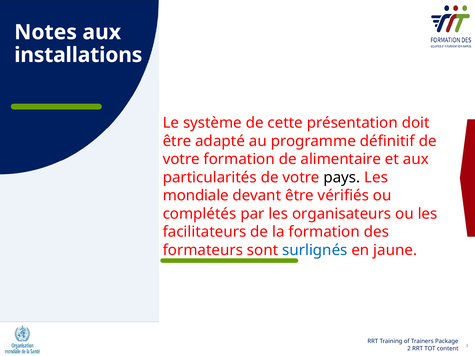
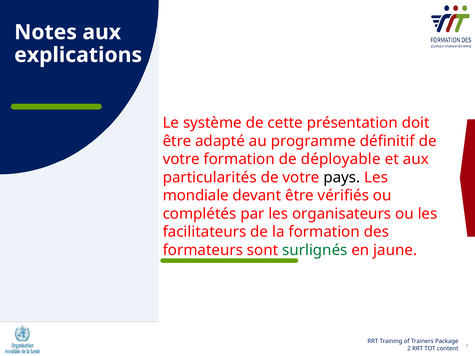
installations: installations -> explications
alimentaire: alimentaire -> déployable
surlignés colour: blue -> green
